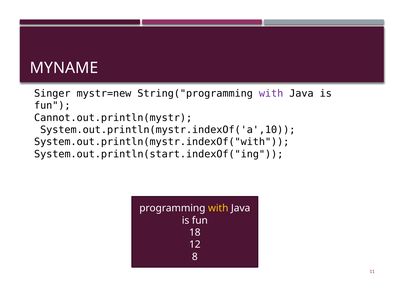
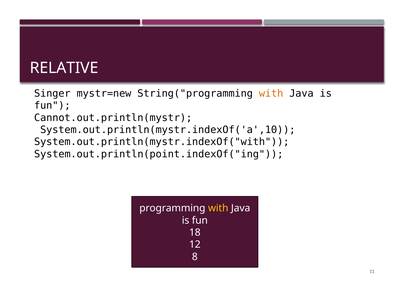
MYNAME: MYNAME -> RELATIVE
with at (271, 94) colour: purple -> orange
System.out.println(start.indexOf("ing: System.out.println(start.indexOf("ing -> System.out.println(point.indexOf("ing
